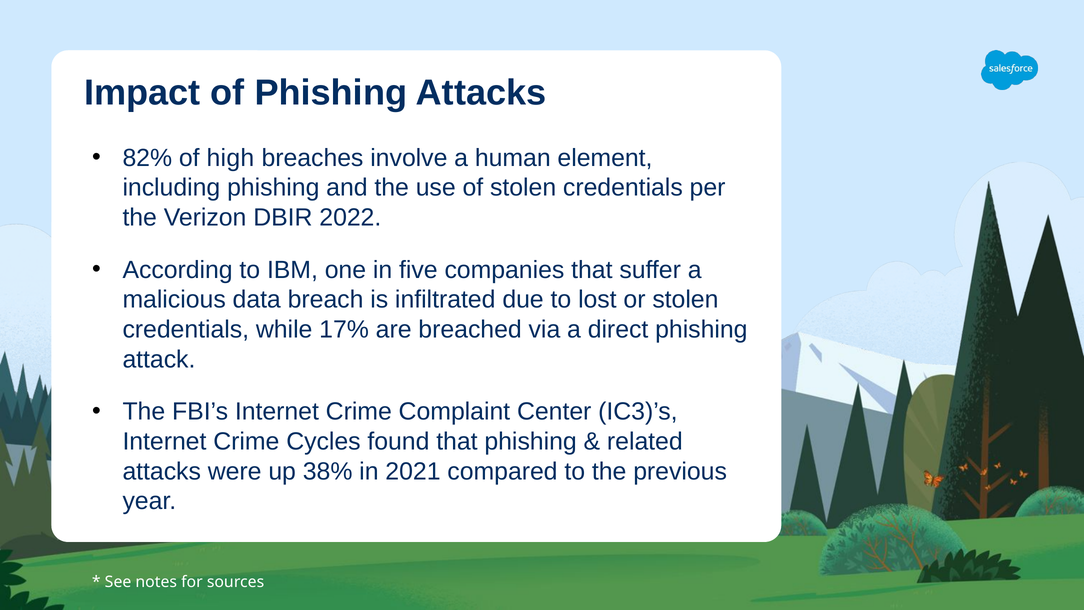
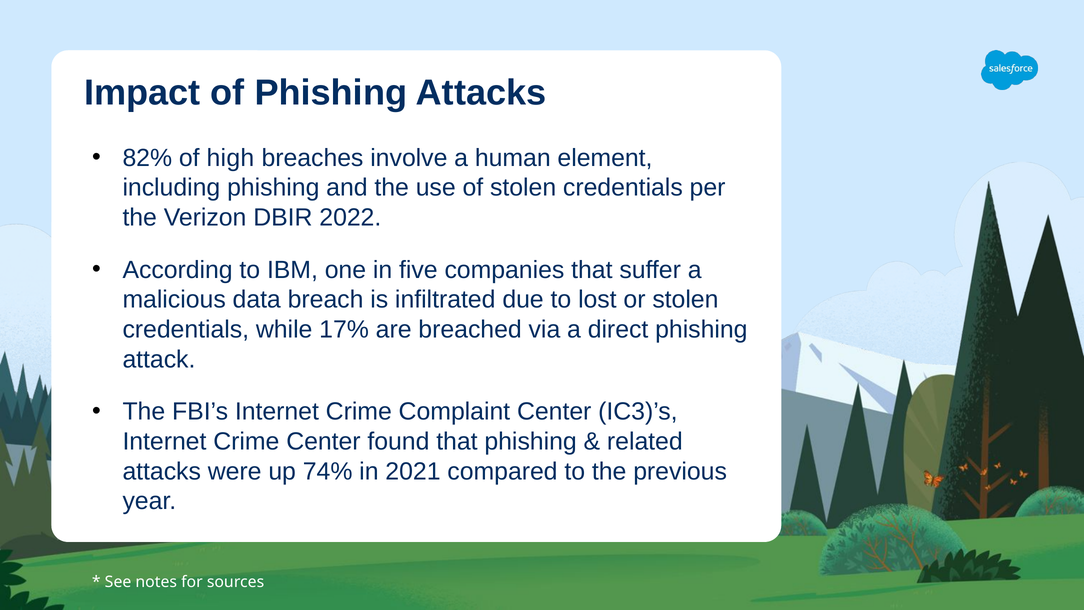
Crime Cycles: Cycles -> Center
38%: 38% -> 74%
